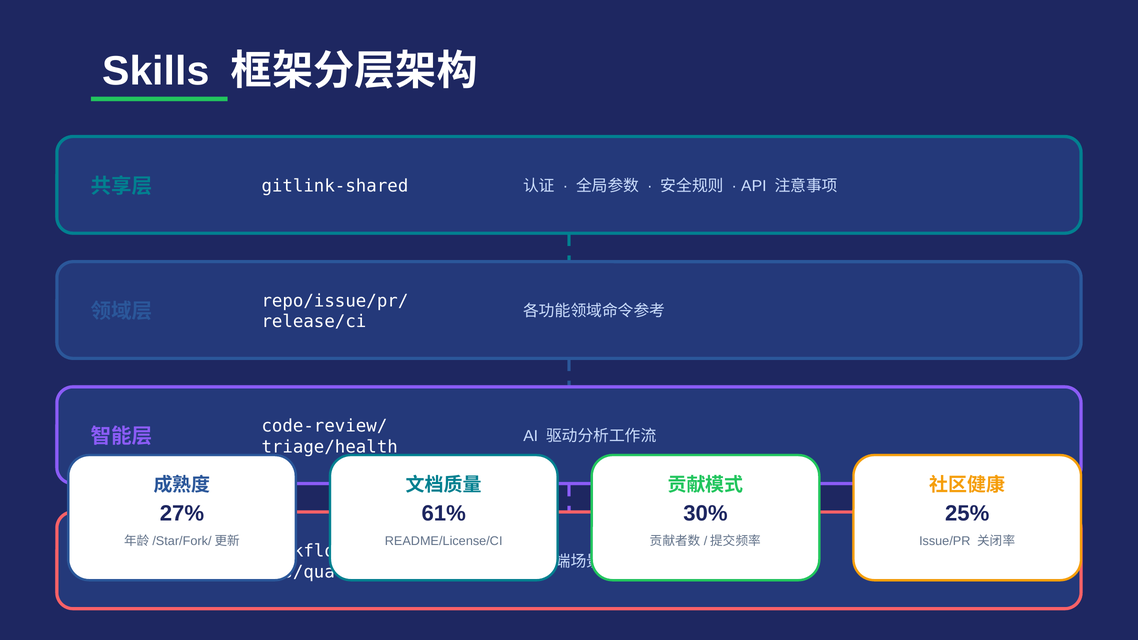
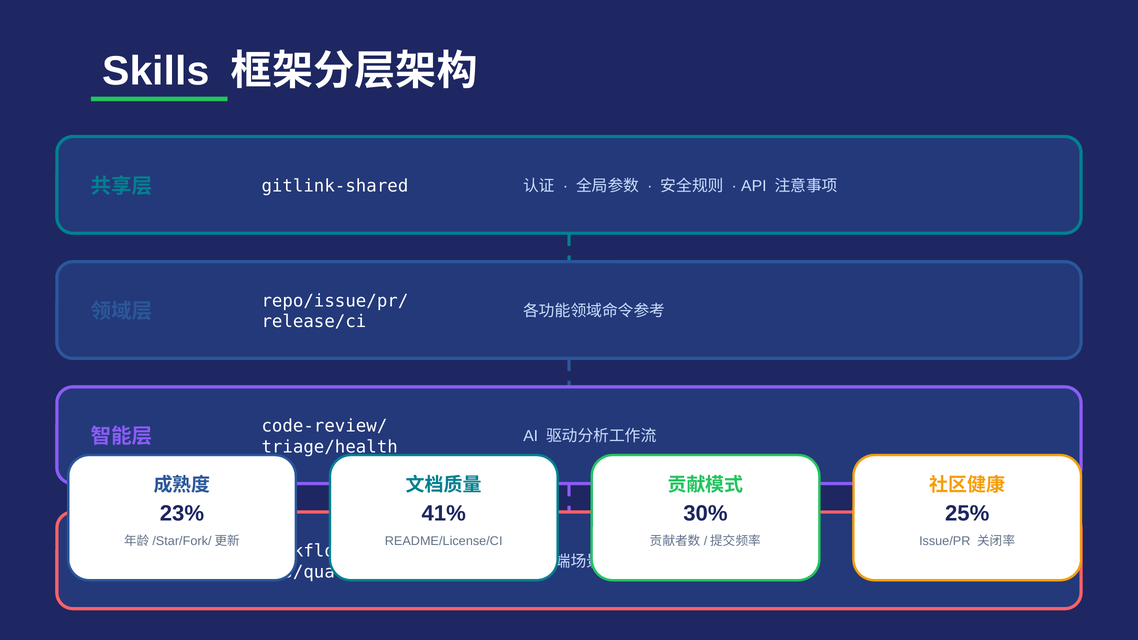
27%: 27% -> 23%
61%: 61% -> 41%
